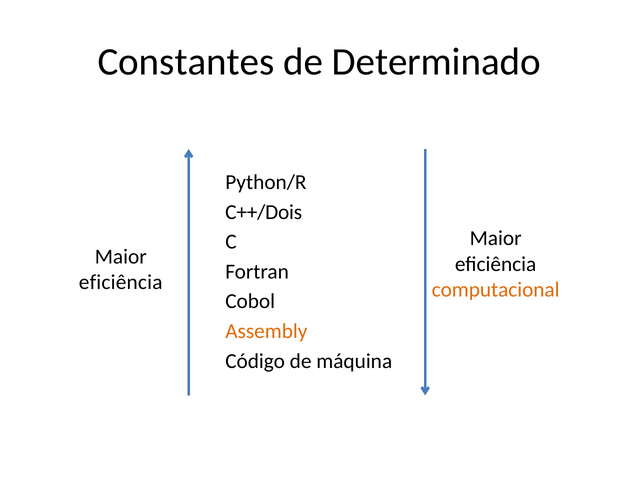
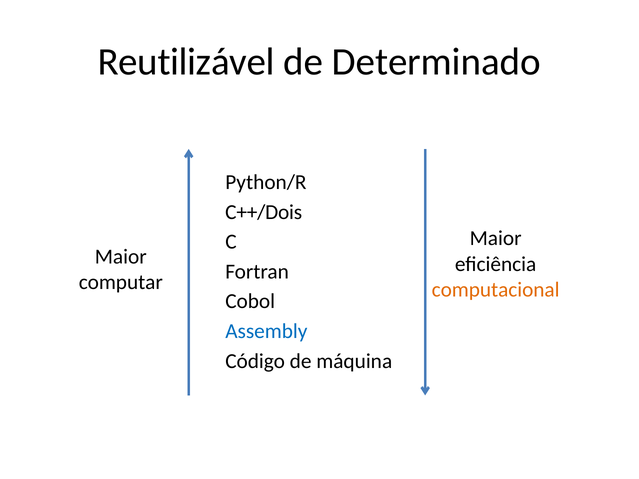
Constantes: Constantes -> Reutilizável
eficiência at (121, 283): eficiência -> computar
Assembly colour: orange -> blue
